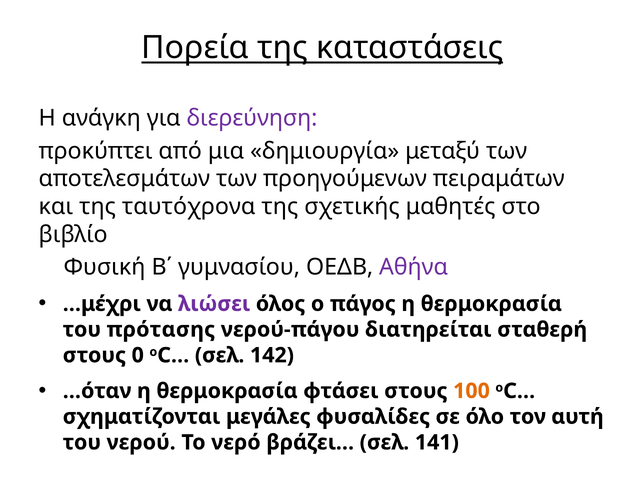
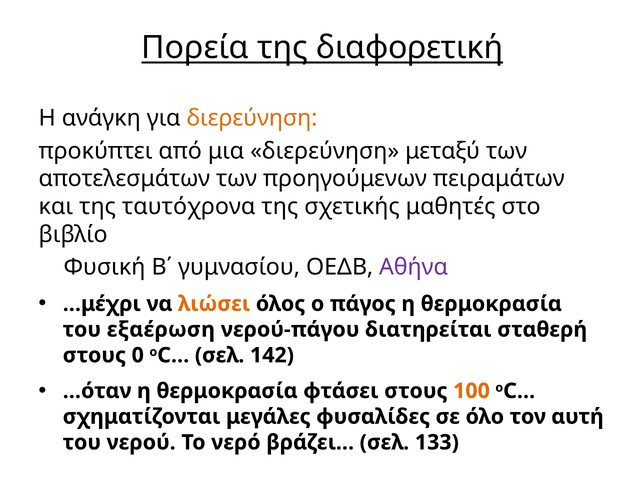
καταστάσεις: καταστάσεις -> διαφορετική
διερεύνηση at (252, 118) colour: purple -> orange
μια δημιουργία: δημιουργία -> διερεύνηση
λιώσει colour: purple -> orange
πρότασης: πρότασης -> εξαέρωση
141: 141 -> 133
